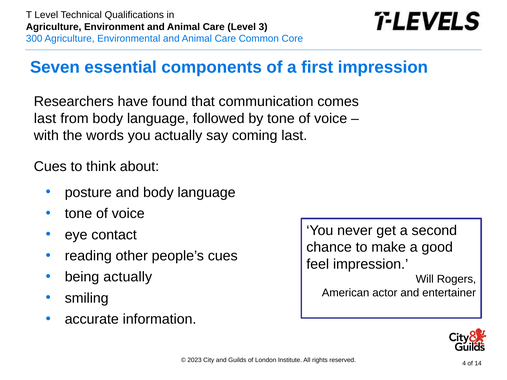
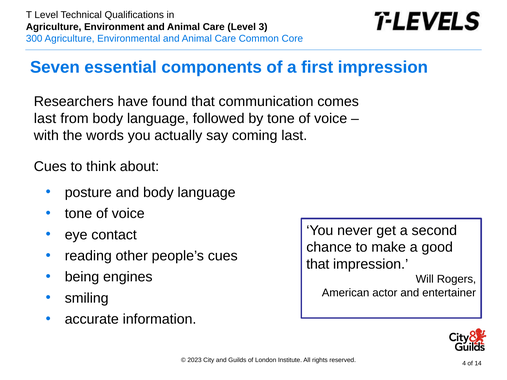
feel at (318, 264): feel -> that
being actually: actually -> engines
